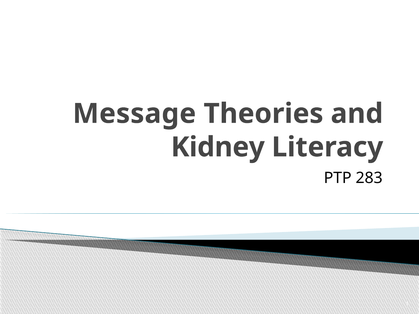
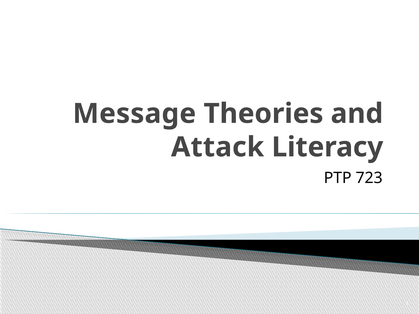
Kidney: Kidney -> Attack
283: 283 -> 723
